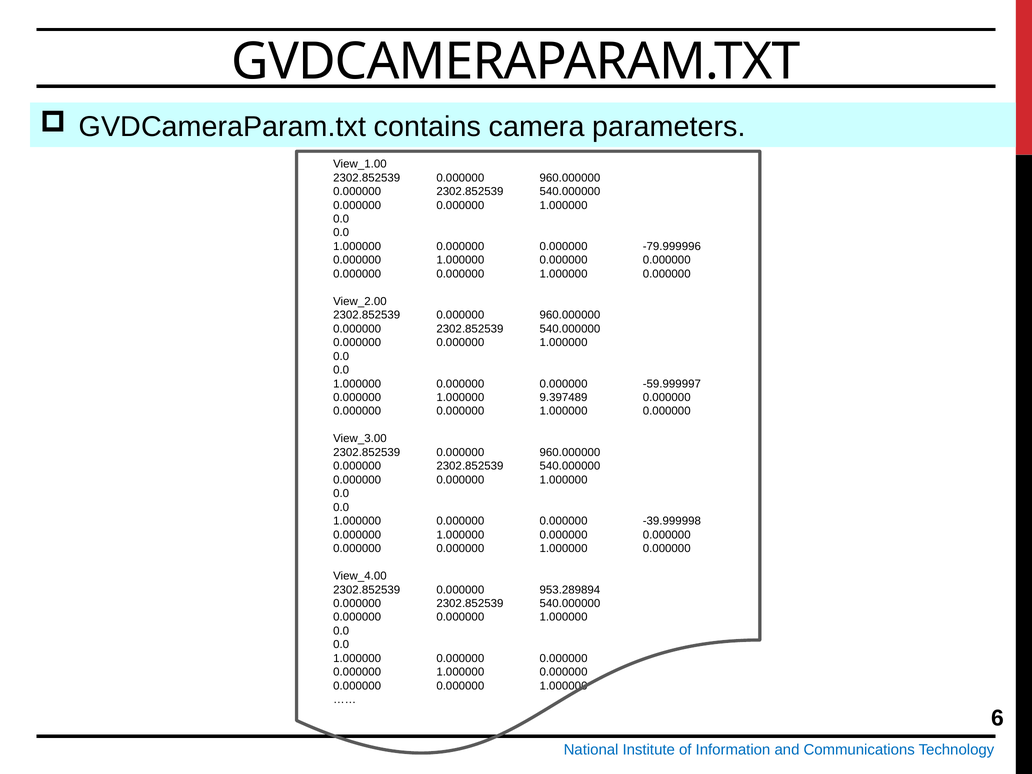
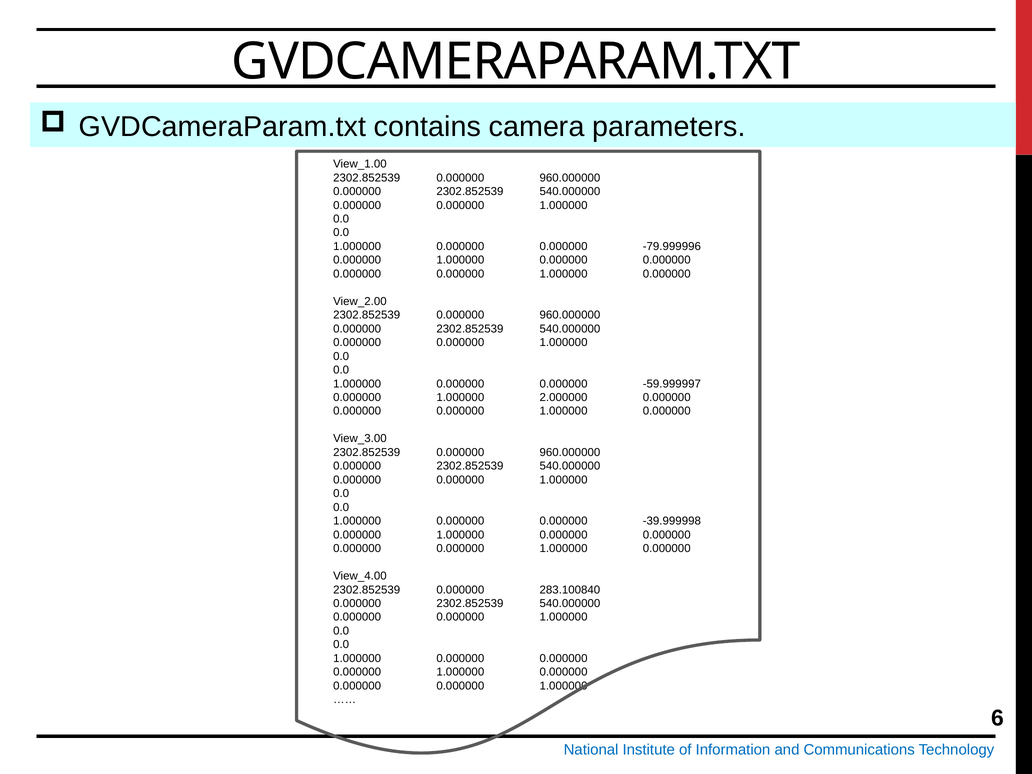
9.397489: 9.397489 -> 2.000000
953.289894: 953.289894 -> 283.100840
